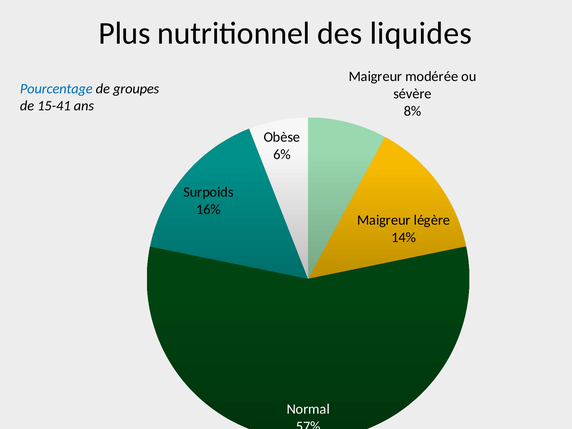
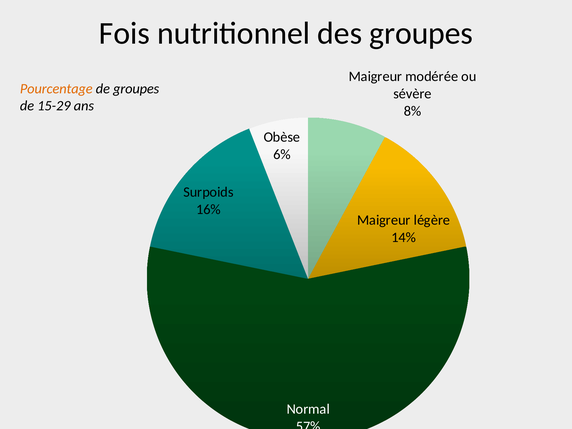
Plus: Plus -> Fois
des liquides: liquides -> groupes
Pourcentage colour: blue -> orange
15-41: 15-41 -> 15-29
